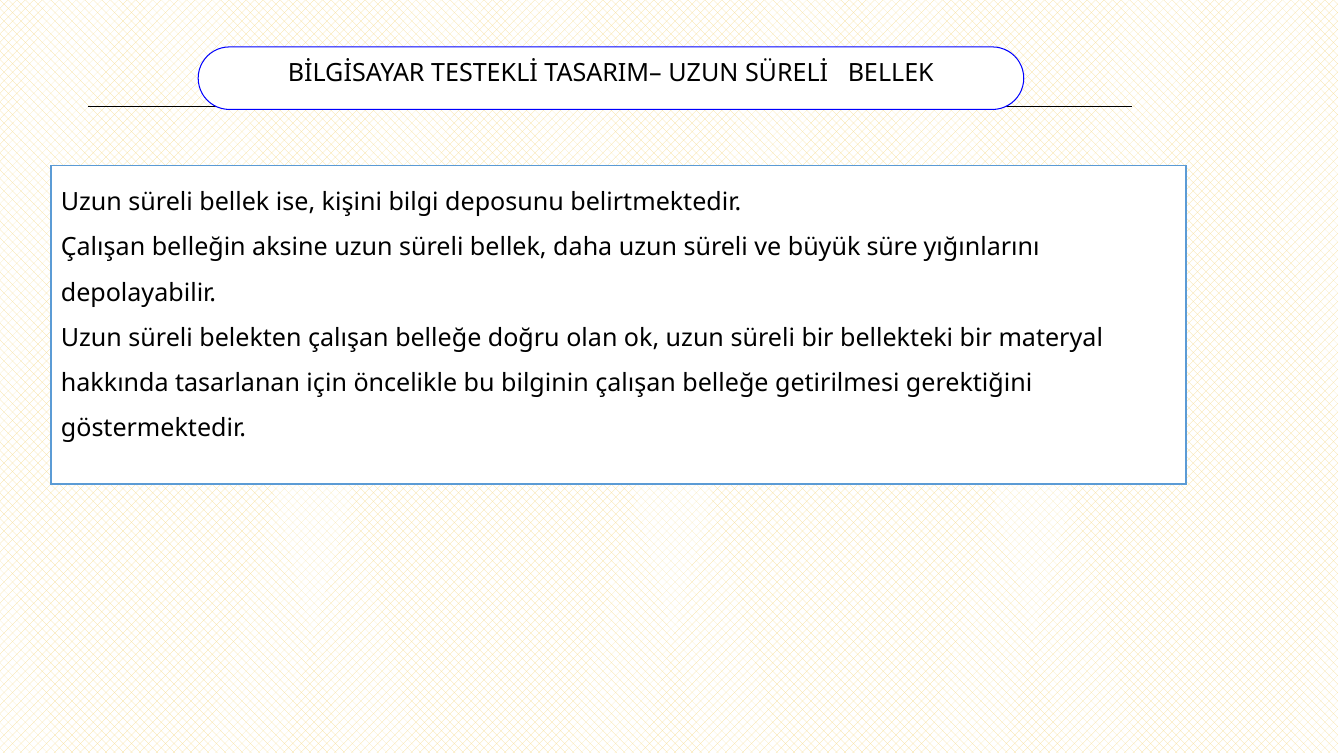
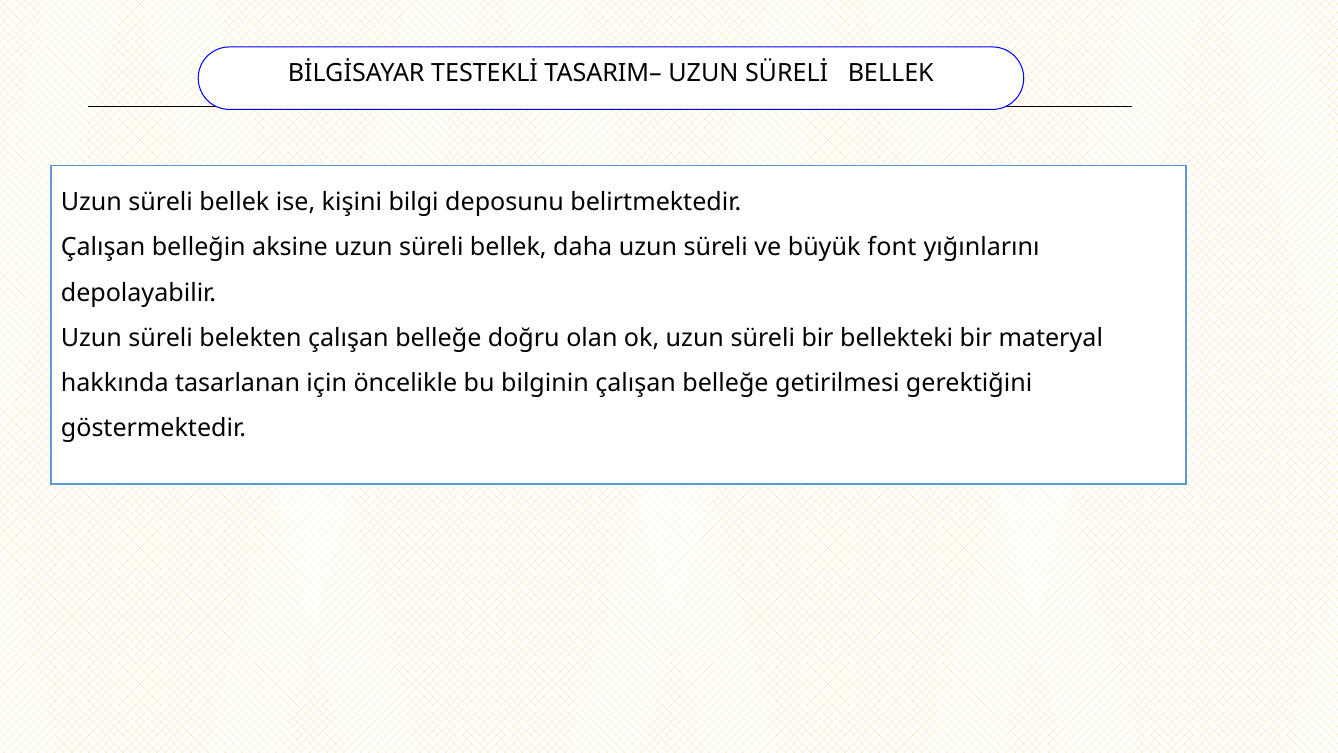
süre: süre -> font
